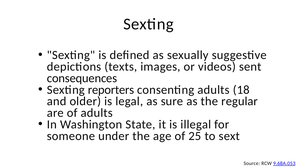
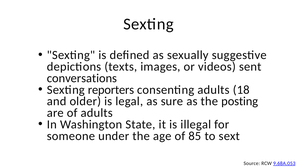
consequences: consequences -> conversations
regular: regular -> posting
25: 25 -> 85
